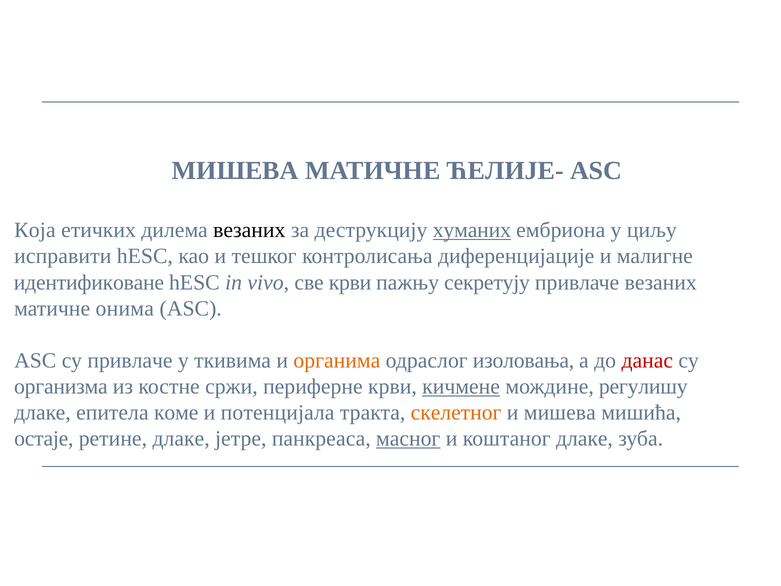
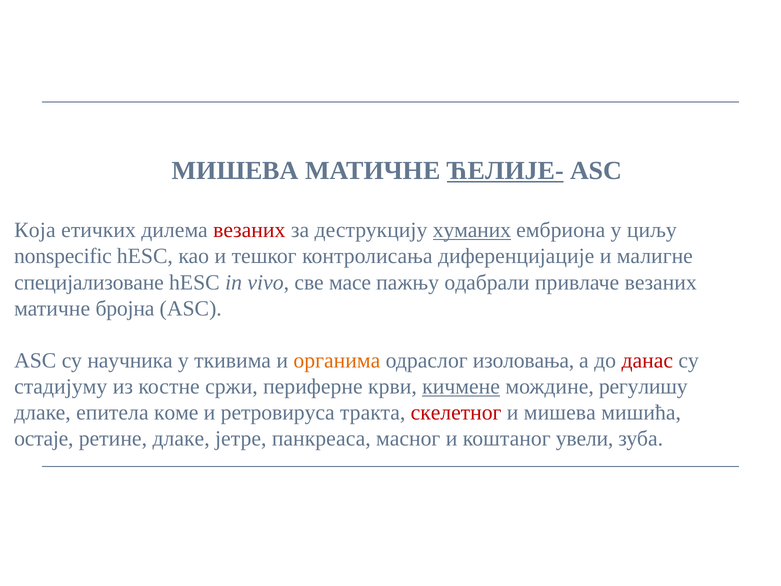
ЋЕЛИЈЕ- underline: none -> present
везаних at (249, 230) colour: black -> red
исправити: исправити -> nonspecific
идентификоване: идентификоване -> специјализоване
све крви: крви -> масе
секретују: секретују -> одабрали
онима: онима -> бројна
су привлаче: привлаче -> научника
организма: организма -> стадијуму
потенцијала: потенцијала -> ретровируса
скелетног colour: orange -> red
масног underline: present -> none
коштаног длаке: длаке -> увели
